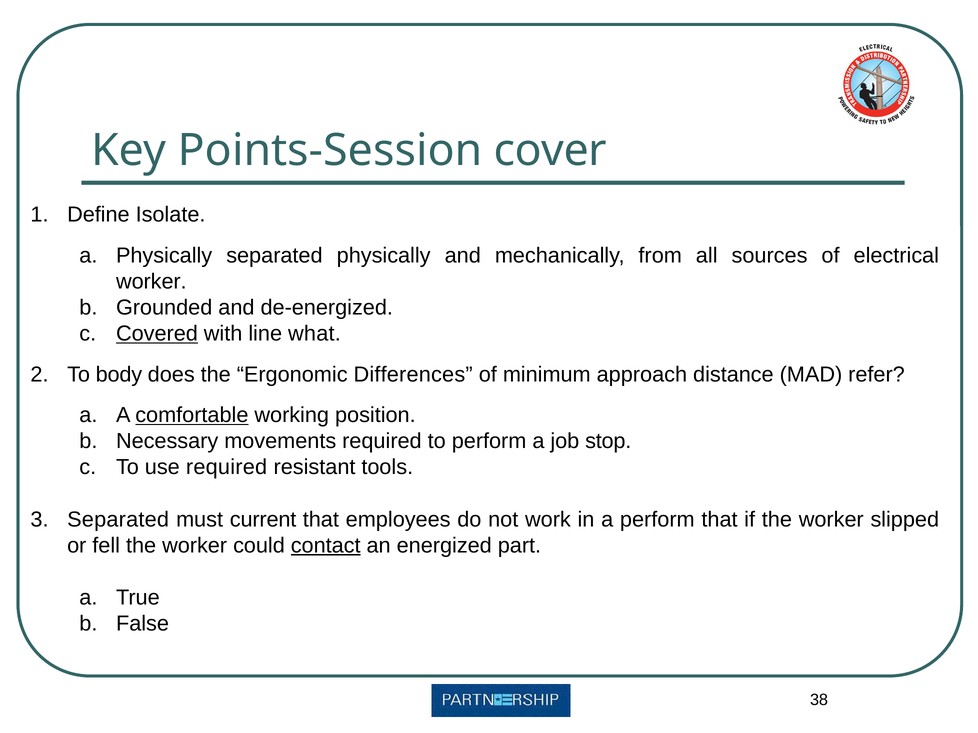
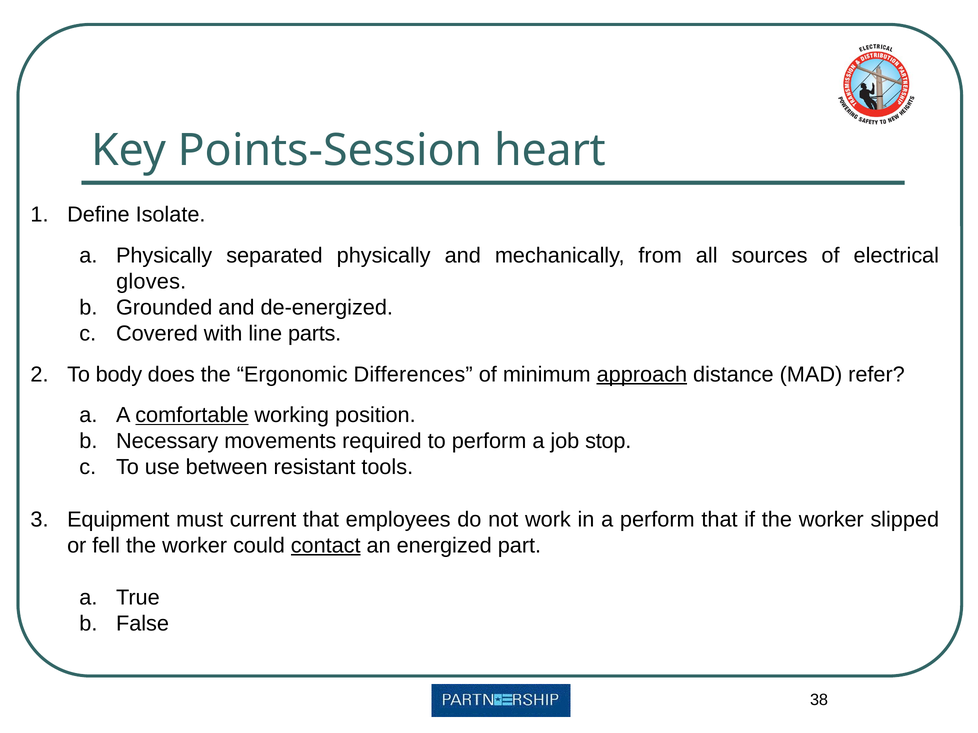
cover: cover -> heart
worker at (151, 282): worker -> gloves
Covered underline: present -> none
what: what -> parts
approach underline: none -> present
use required: required -> between
Separated at (118, 520): Separated -> Equipment
